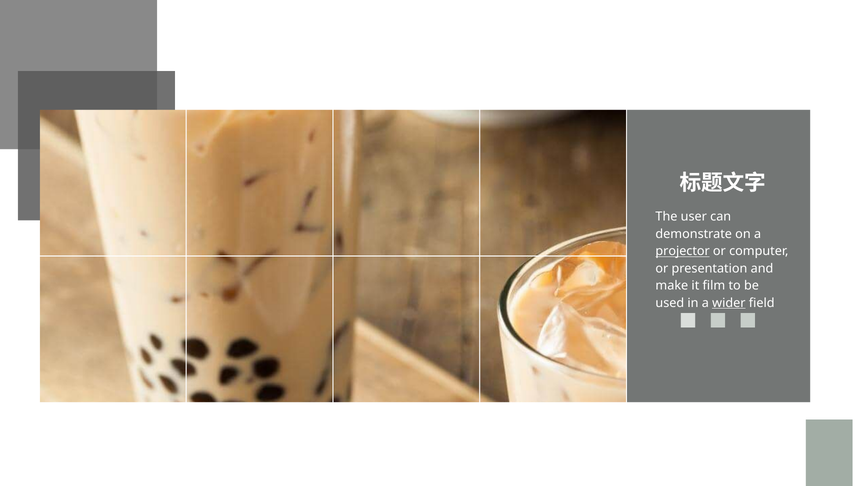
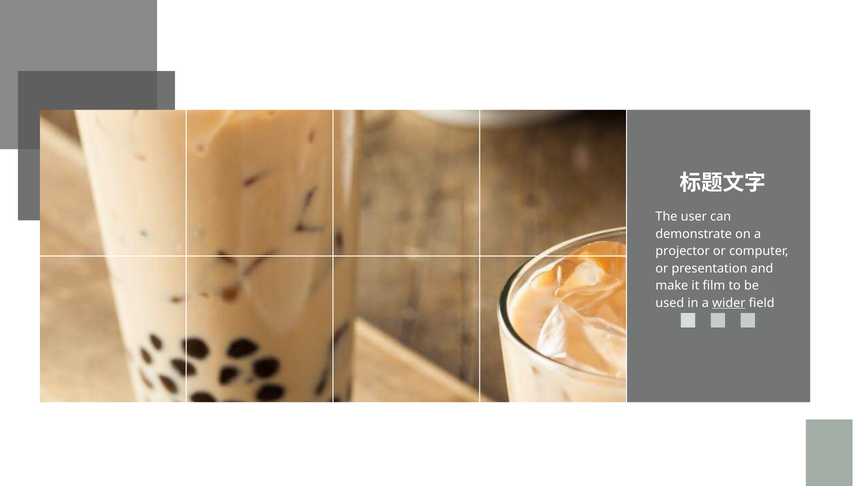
projector underline: present -> none
